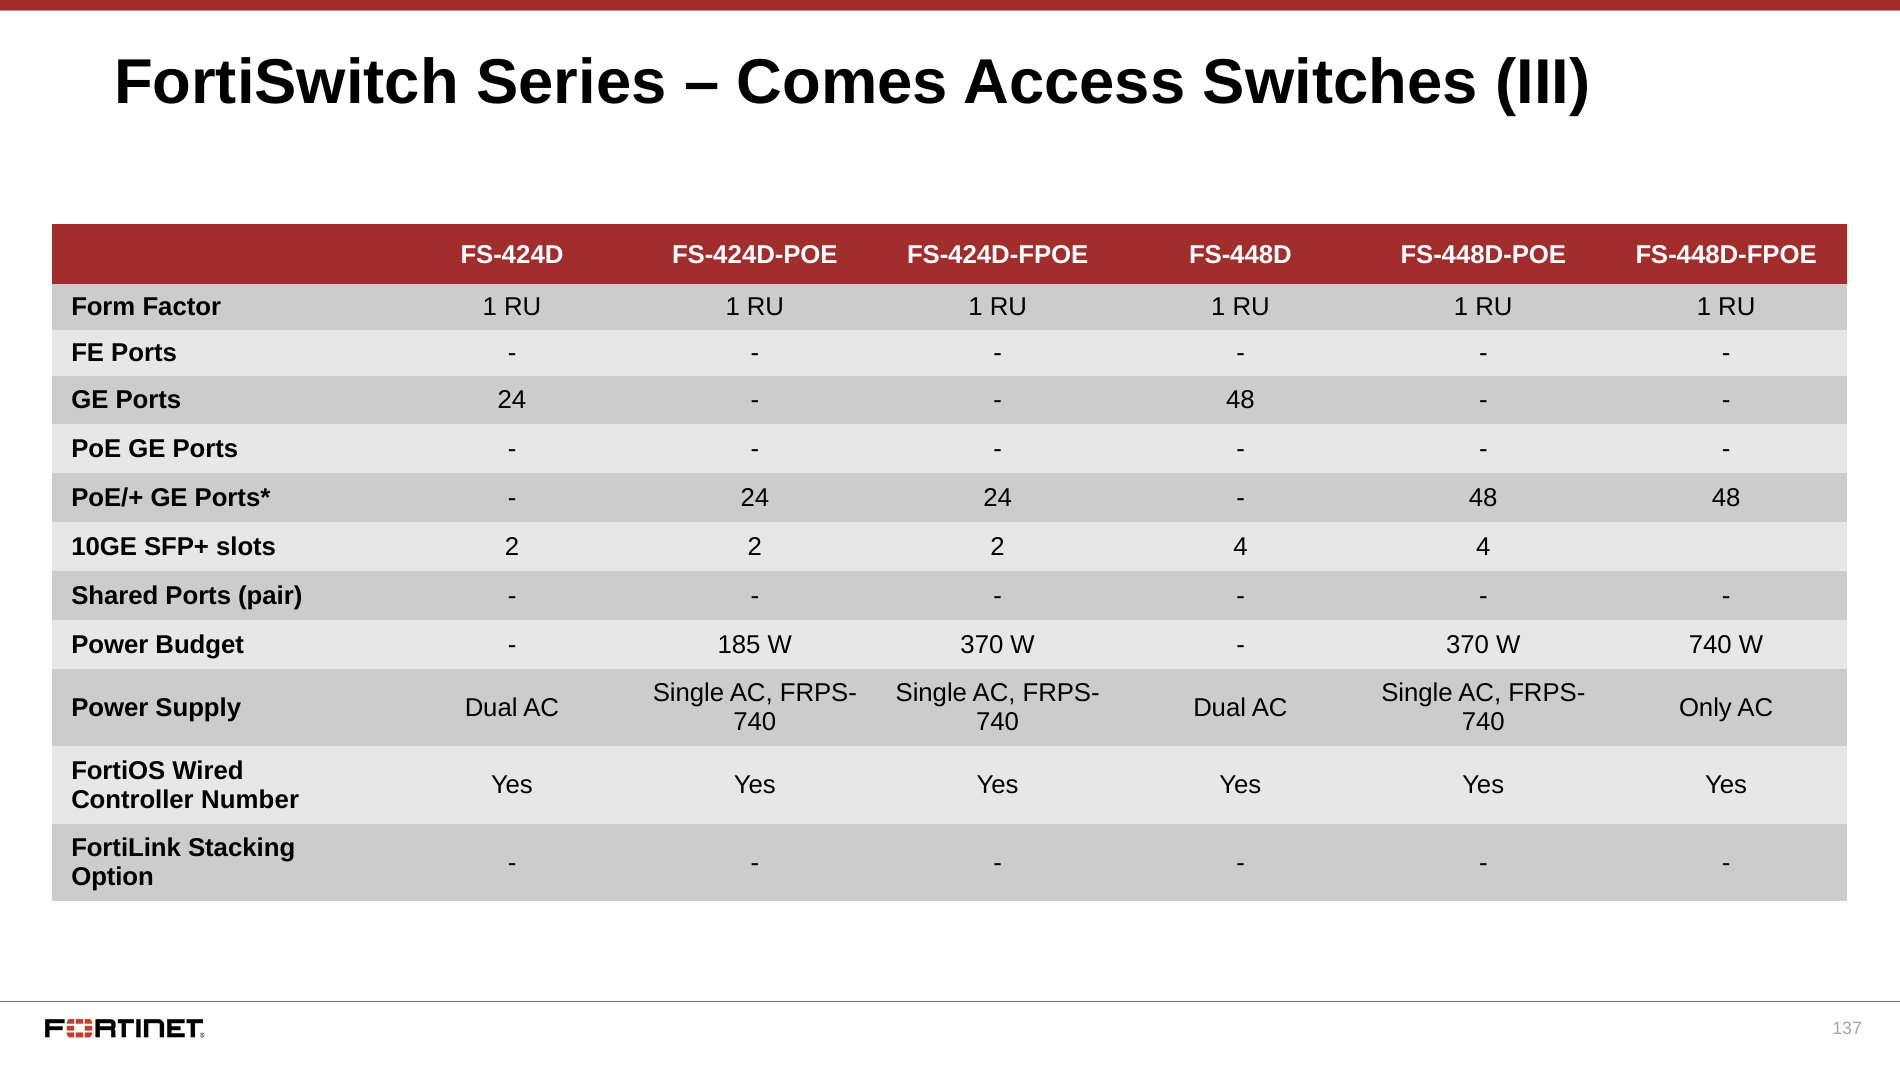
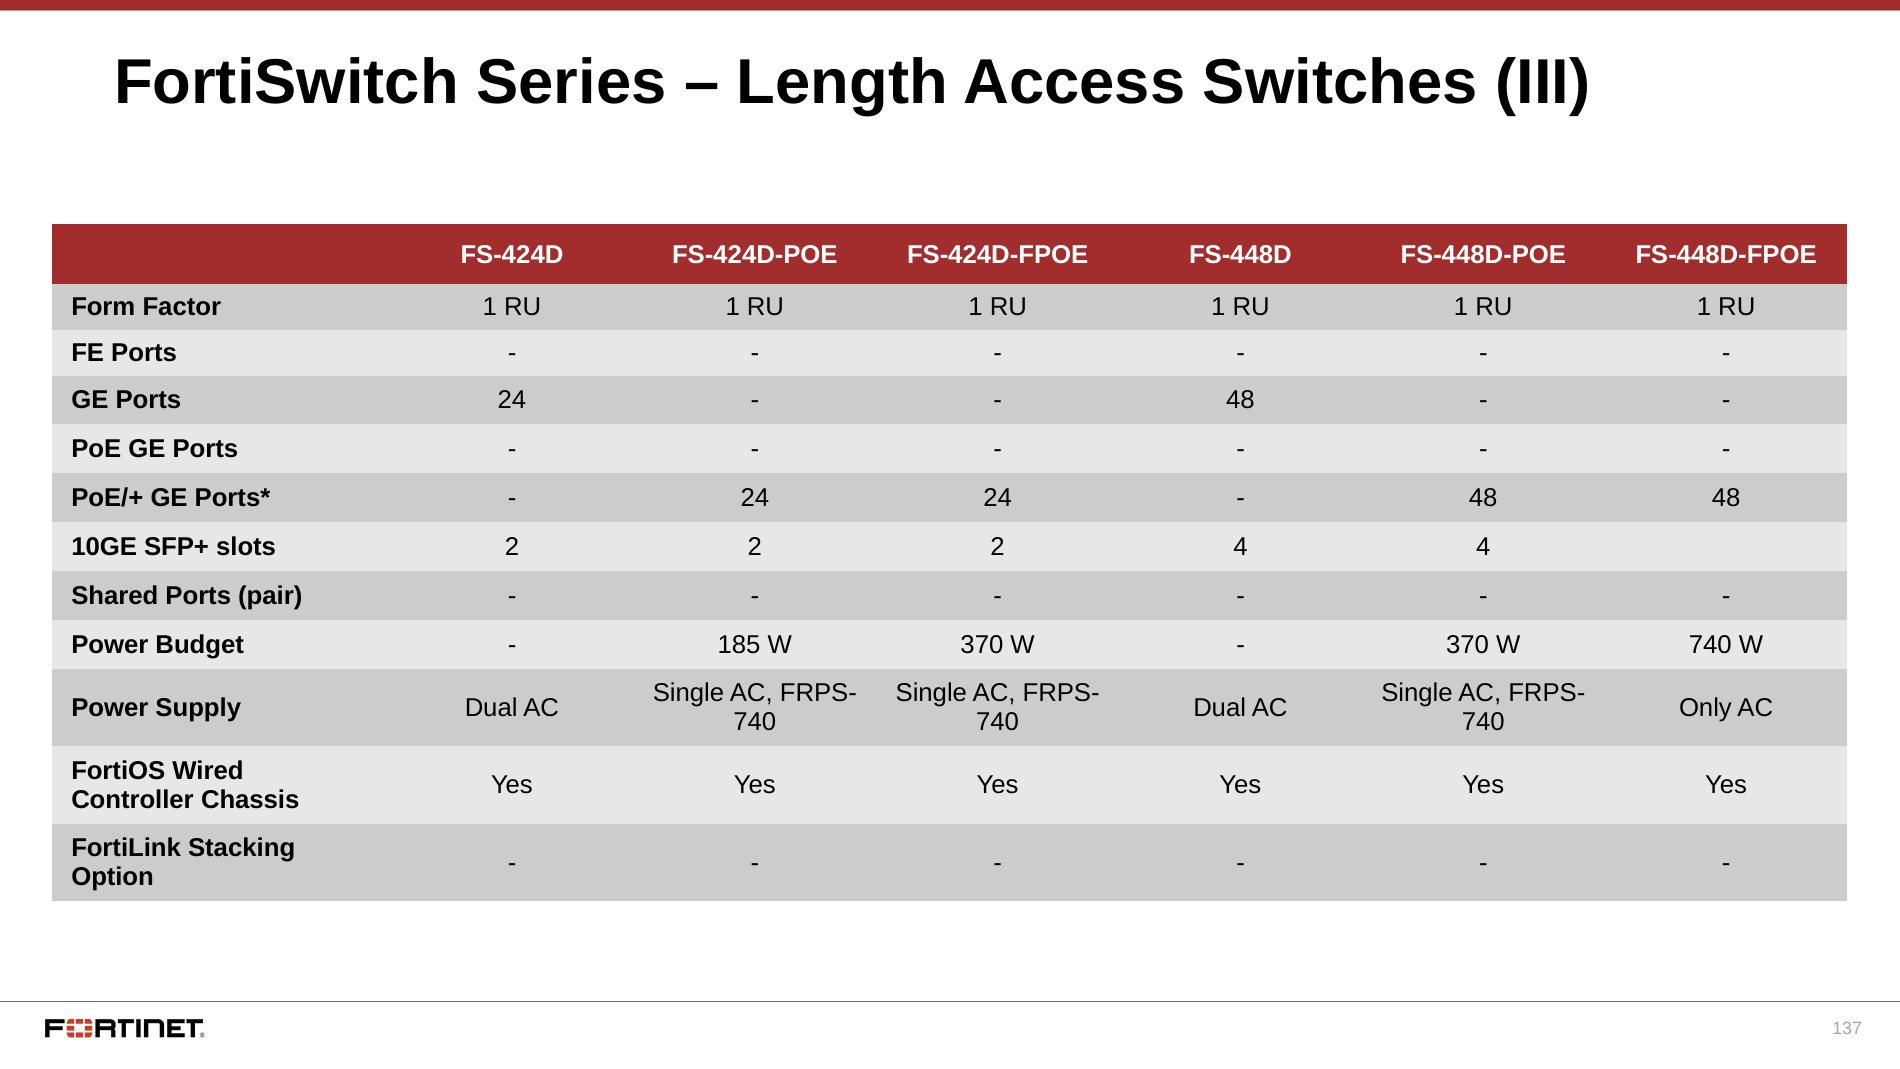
Comes: Comes -> Length
Number: Number -> Chassis
